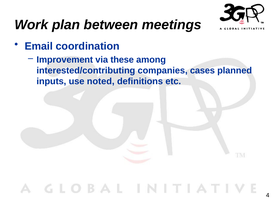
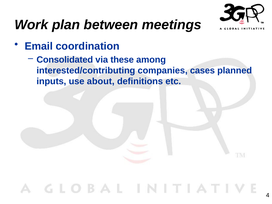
Improvement: Improvement -> Consolidated
noted: noted -> about
